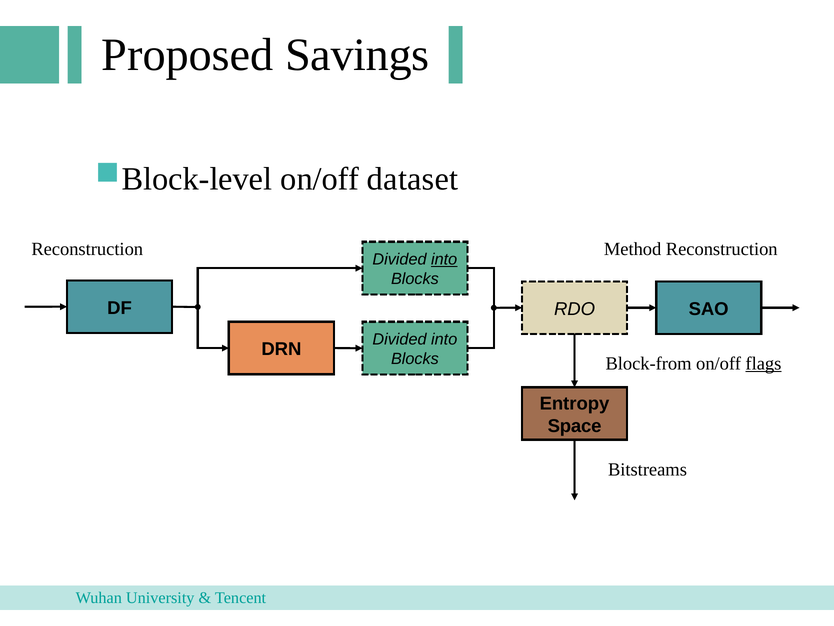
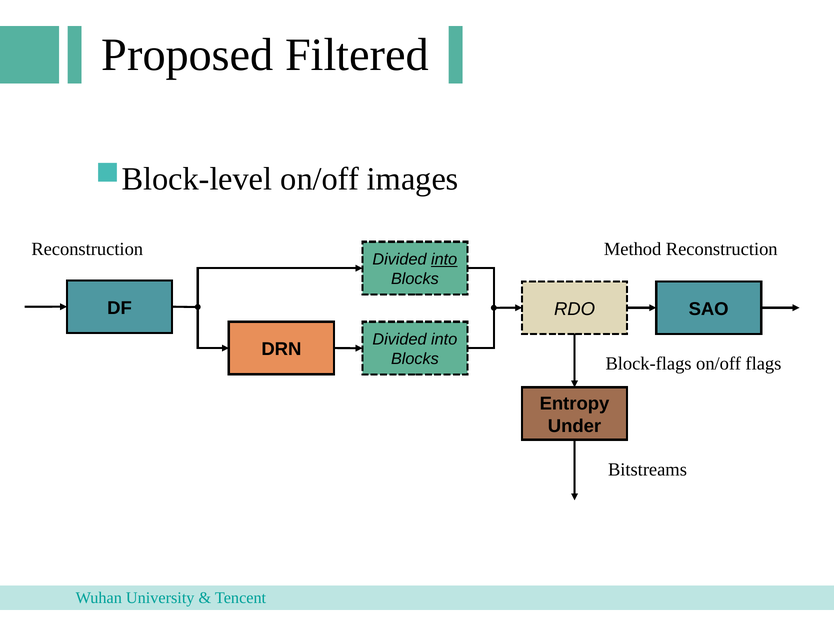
Savings: Savings -> Filtered
dataset: dataset -> images
Block-from: Block-from -> Block-flags
flags underline: present -> none
Space: Space -> Under
